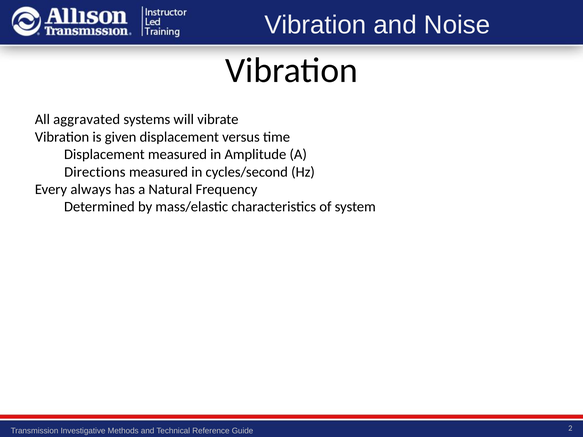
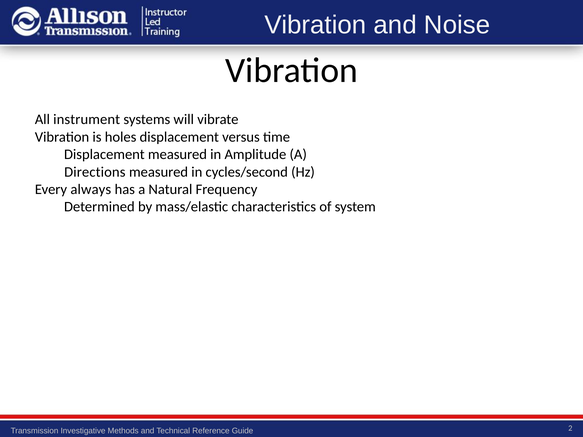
aggravated: aggravated -> instrument
given: given -> holes
